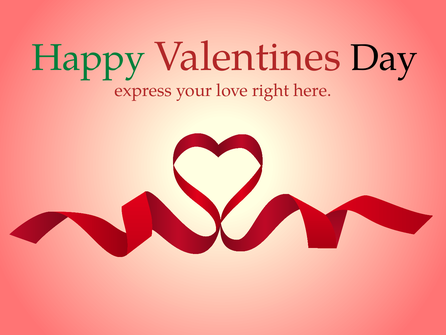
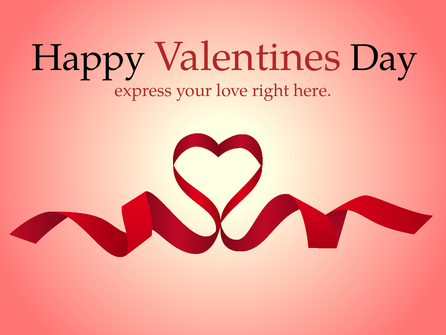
Happy colour: green -> black
